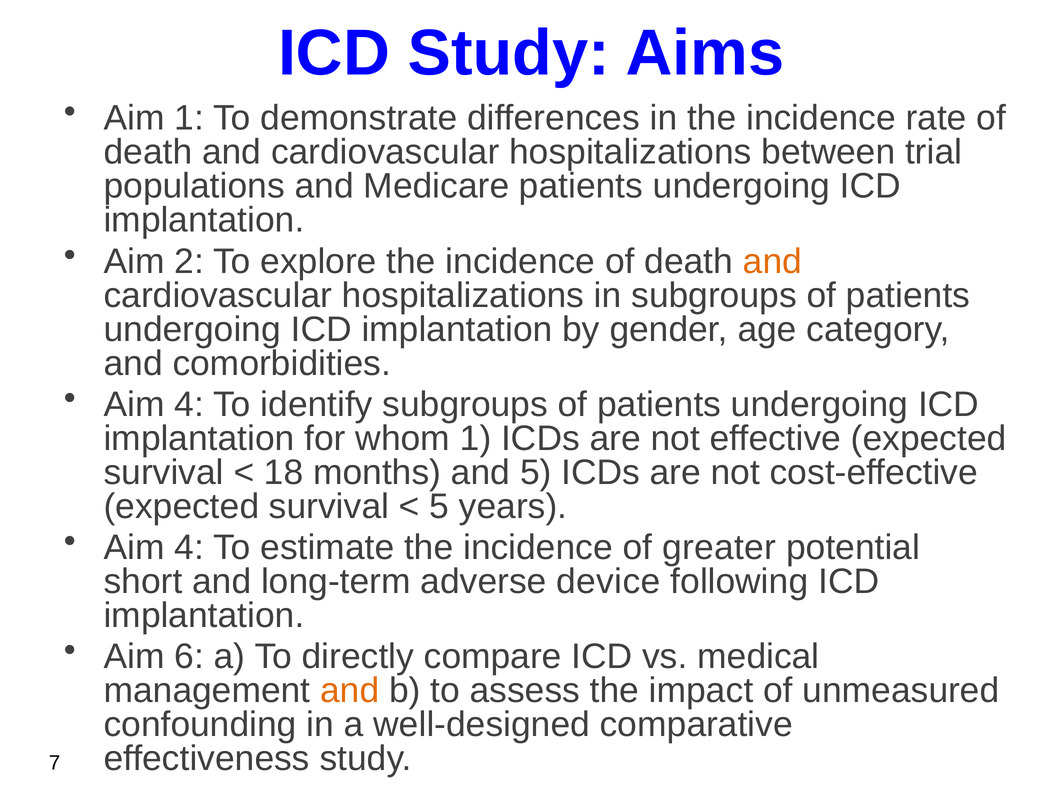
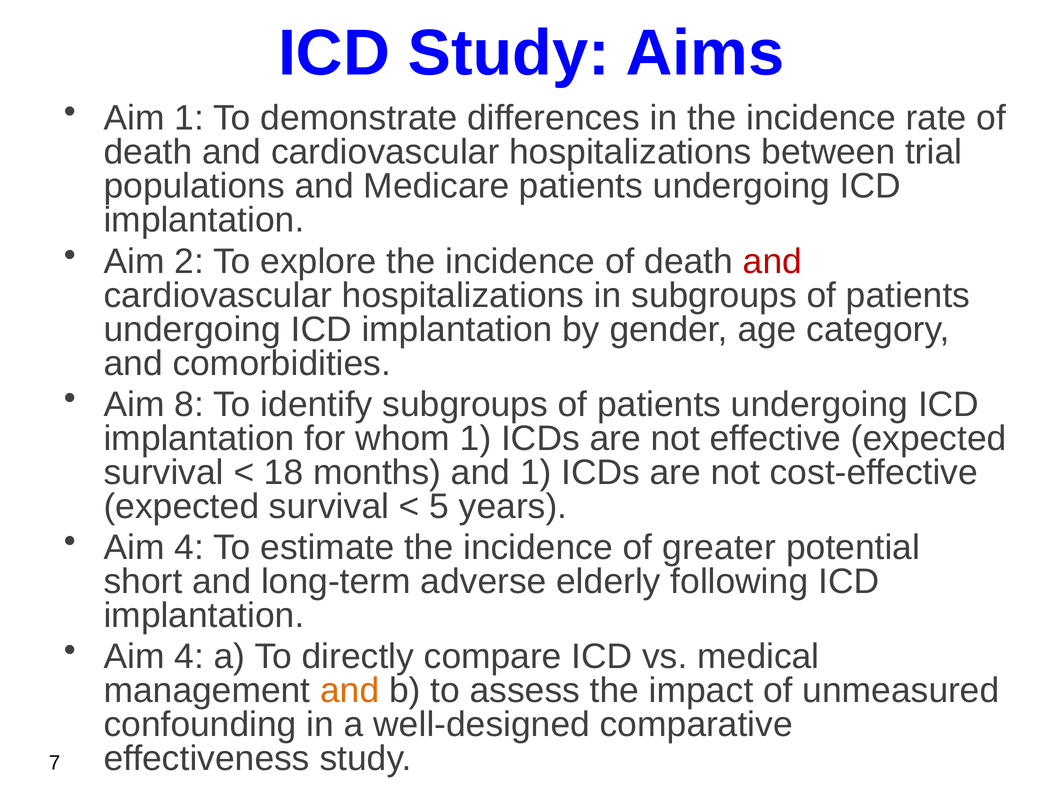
and at (772, 261) colour: orange -> red
4 at (189, 405): 4 -> 8
and 5: 5 -> 1
device: device -> elderly
6 at (189, 657): 6 -> 4
